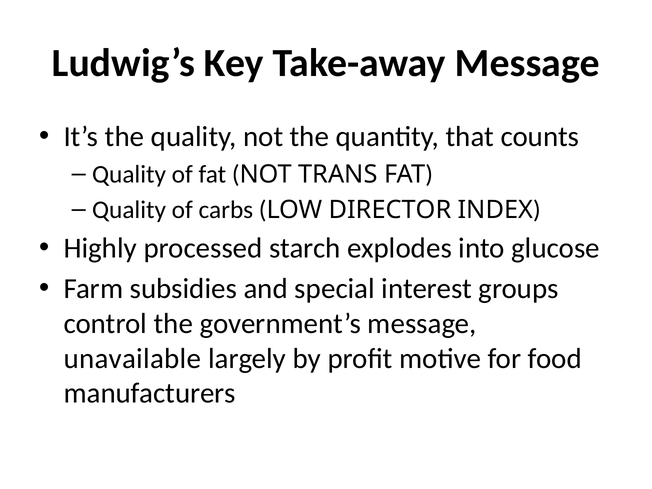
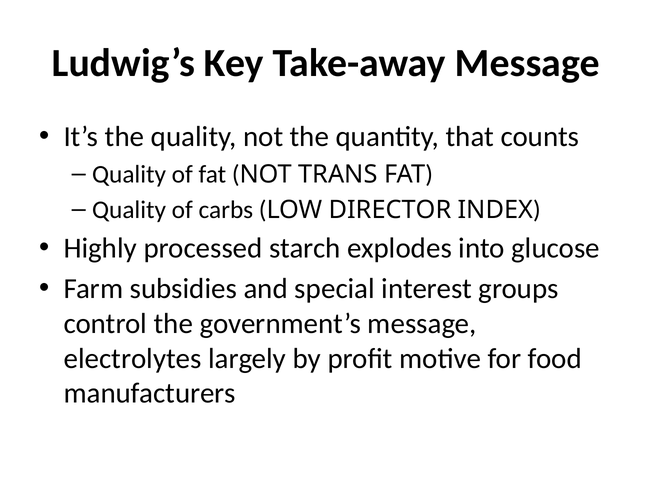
unavailable: unavailable -> electrolytes
